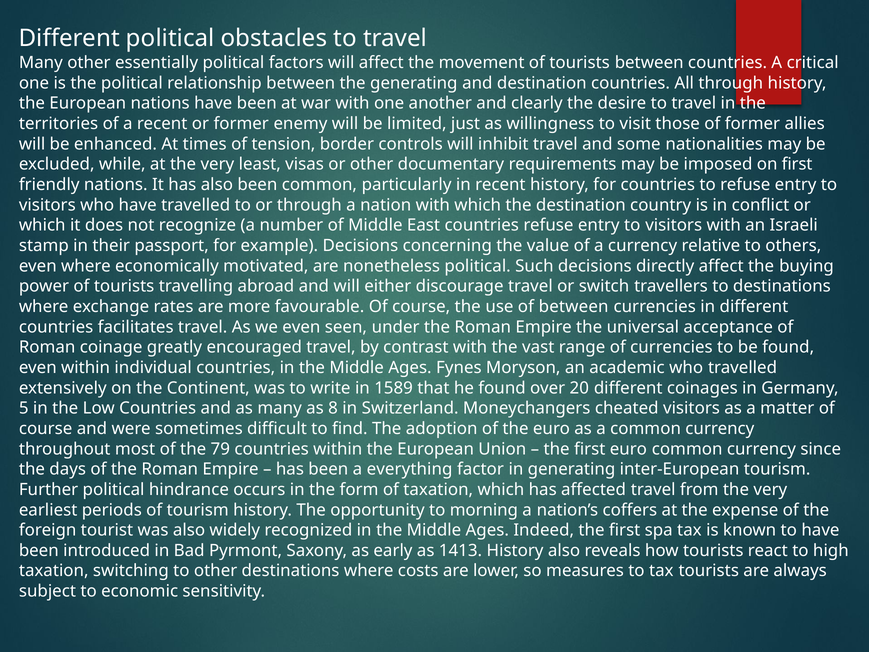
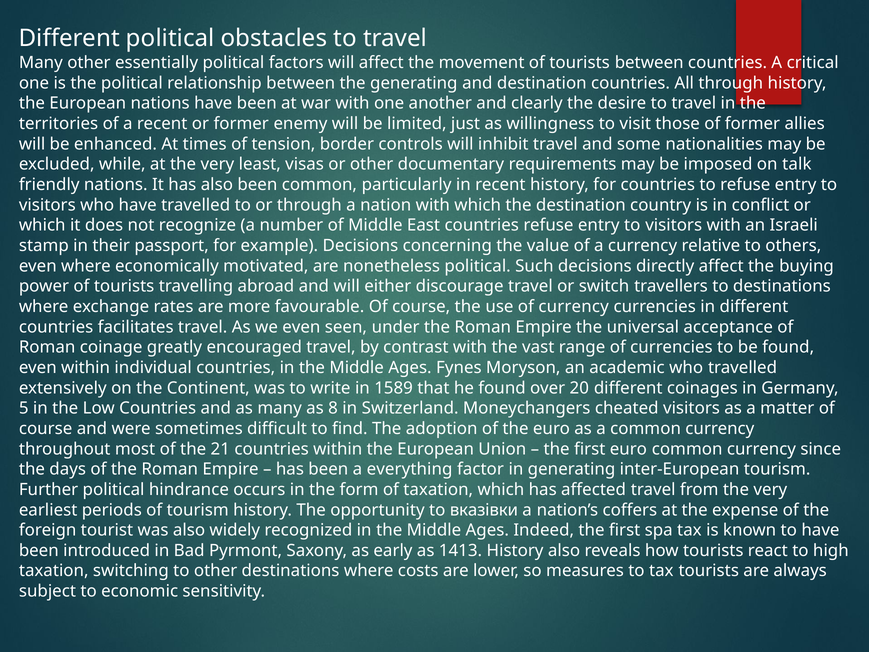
on first: first -> talk
of between: between -> currency
79: 79 -> 21
morning: morning -> вказівки
